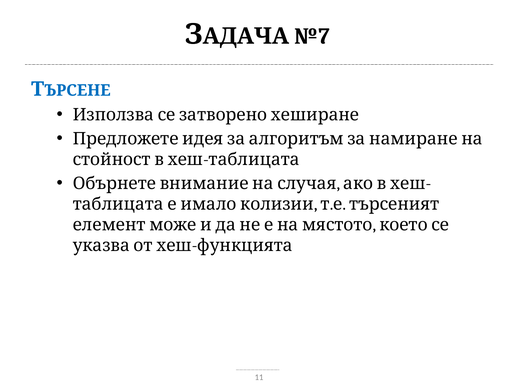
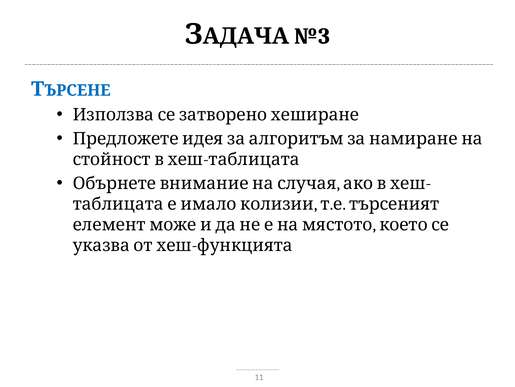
№7: №7 -> №3
